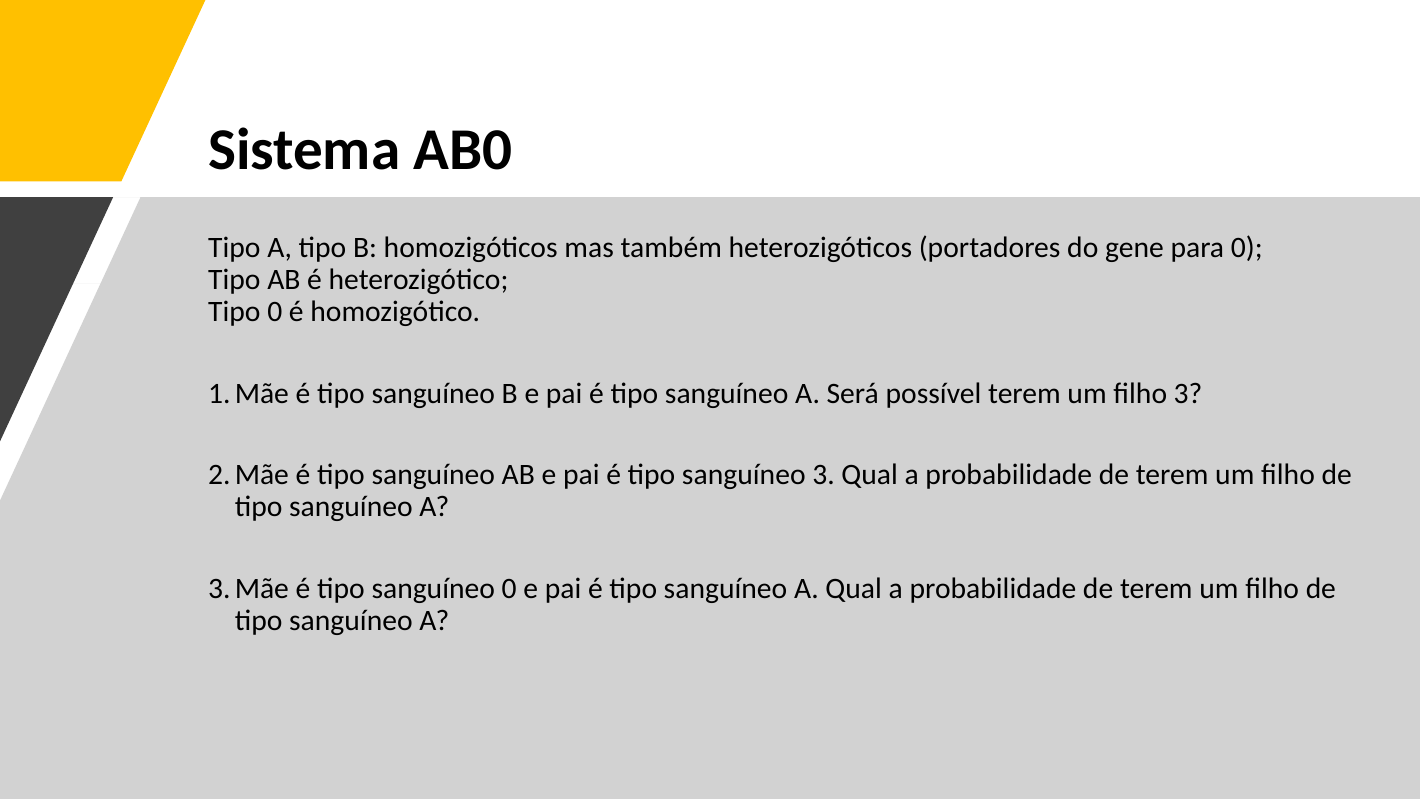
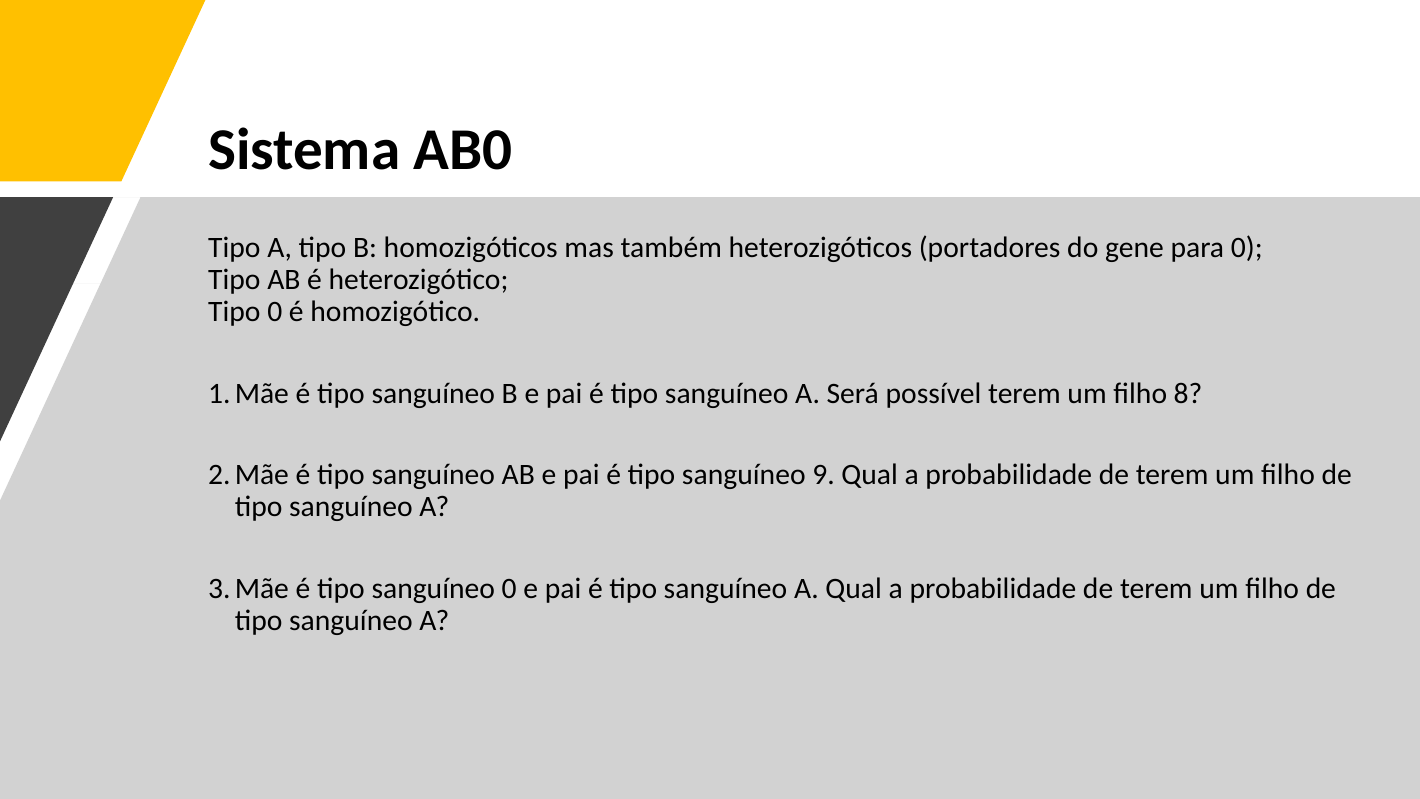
filho 3: 3 -> 8
sanguíneo 3: 3 -> 9
